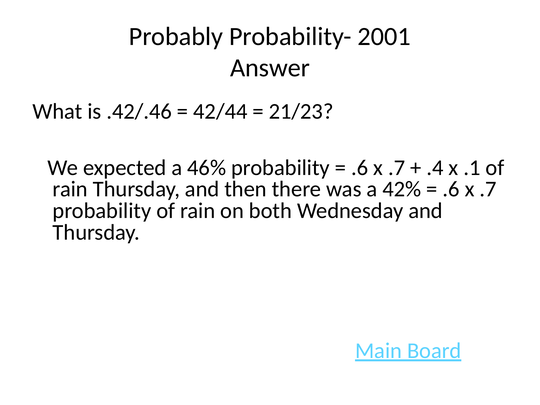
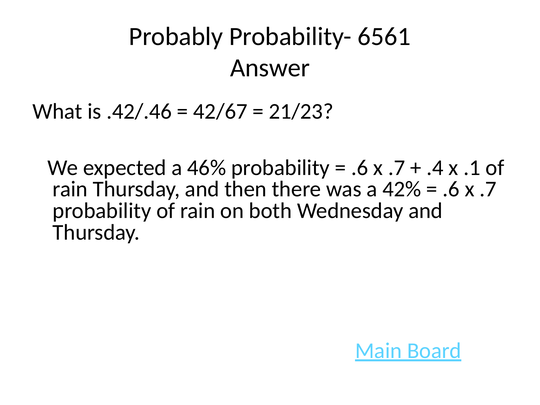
2001: 2001 -> 6561
42/44: 42/44 -> 42/67
